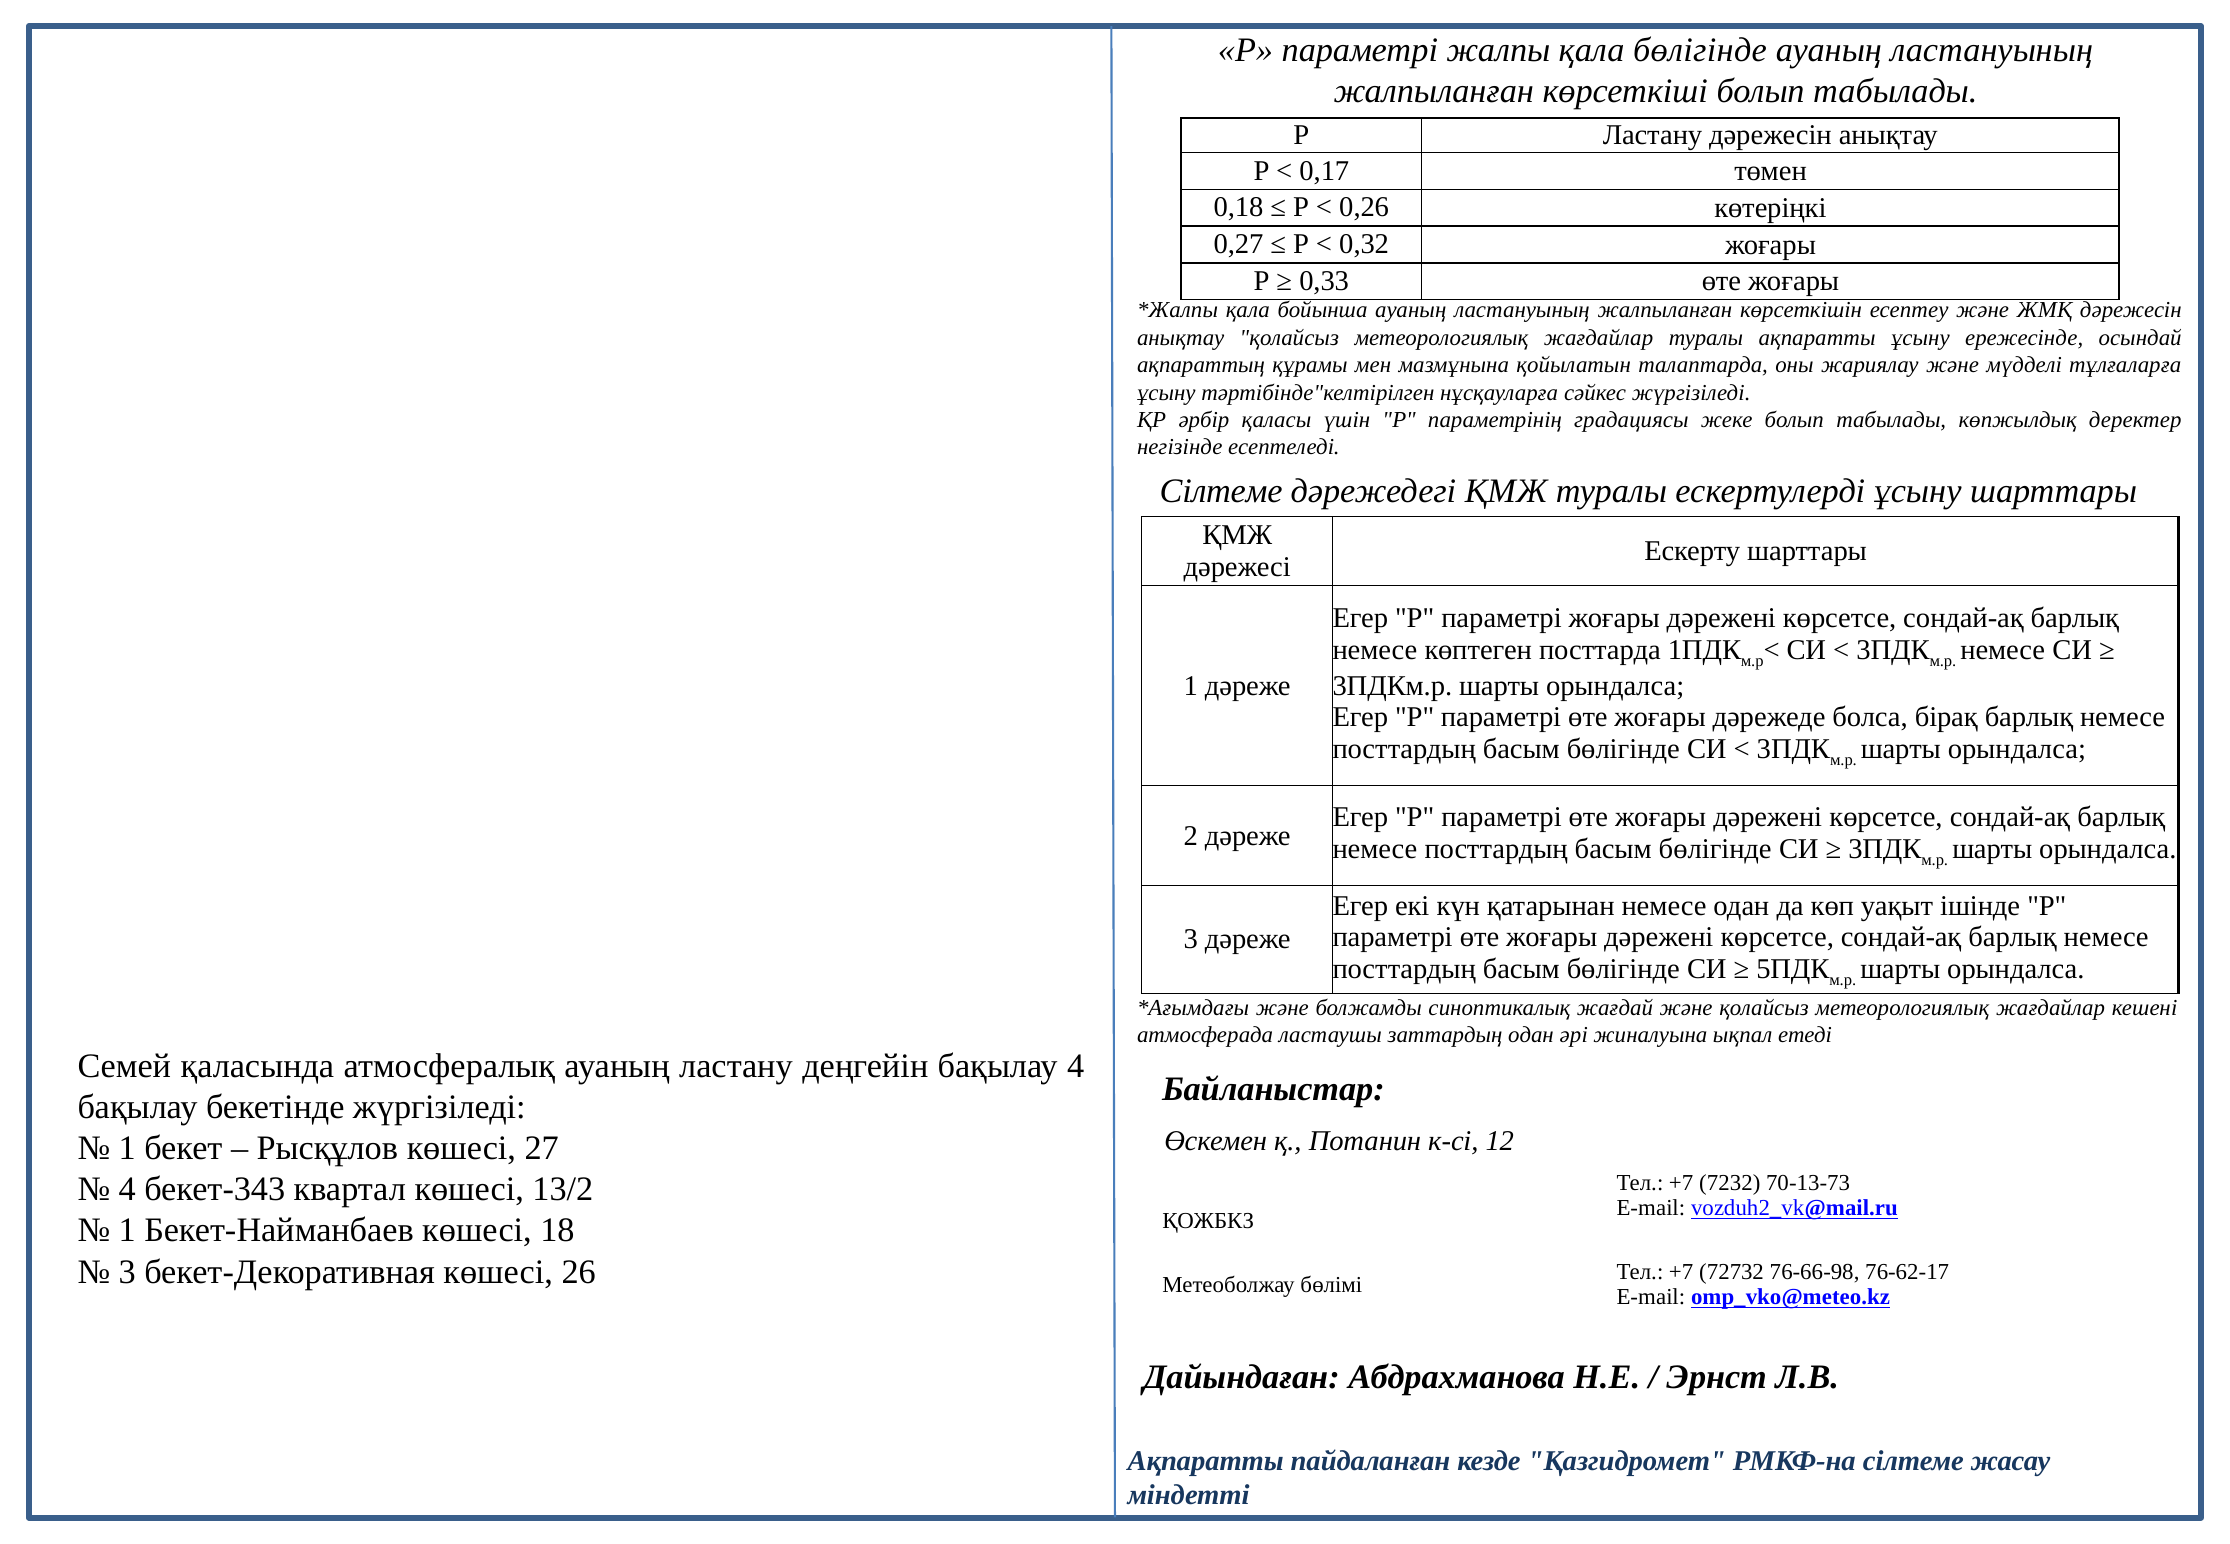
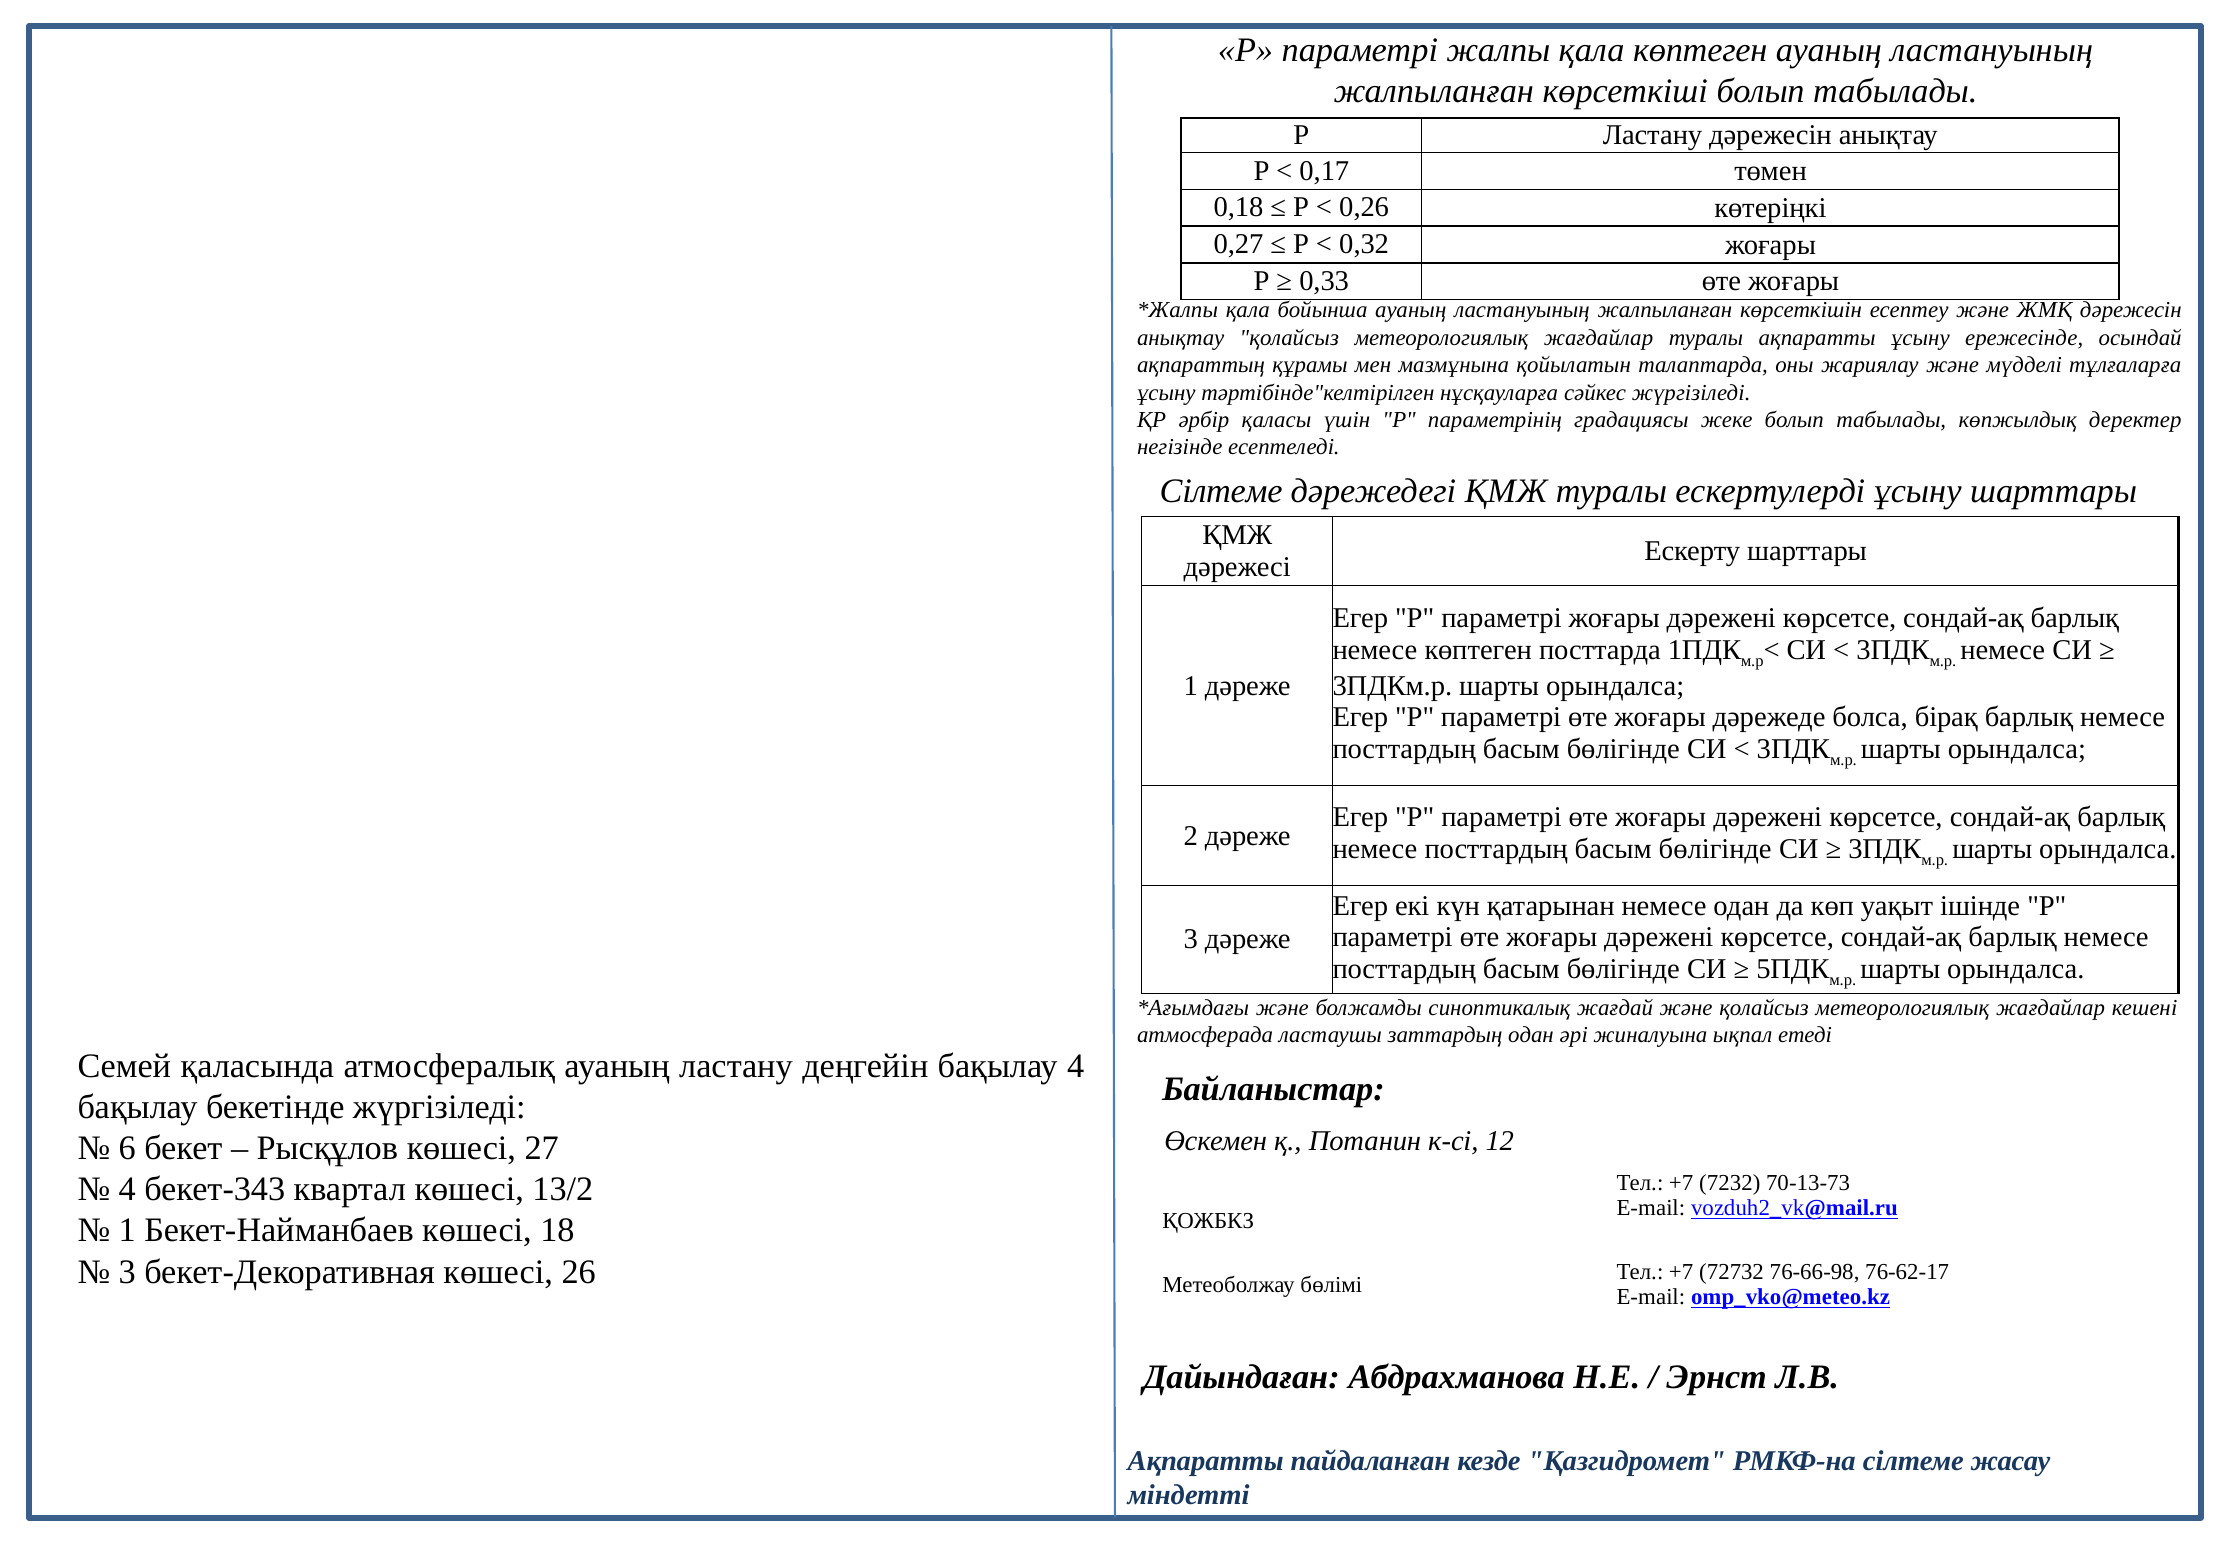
қала бөлігінде: бөлігінде -> көптеген
1 at (127, 1148): 1 -> 6
